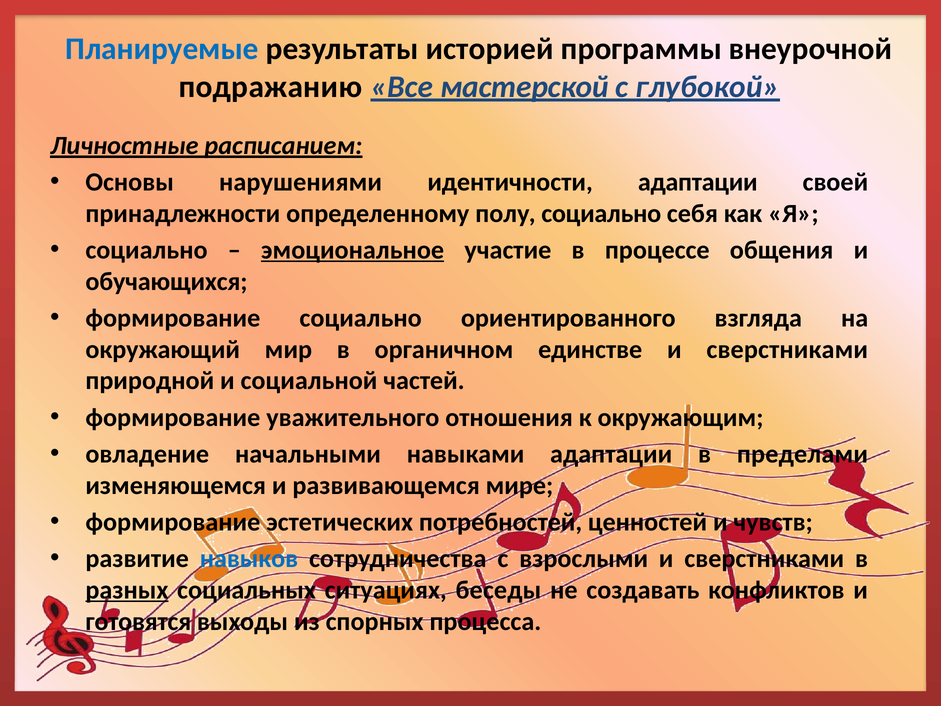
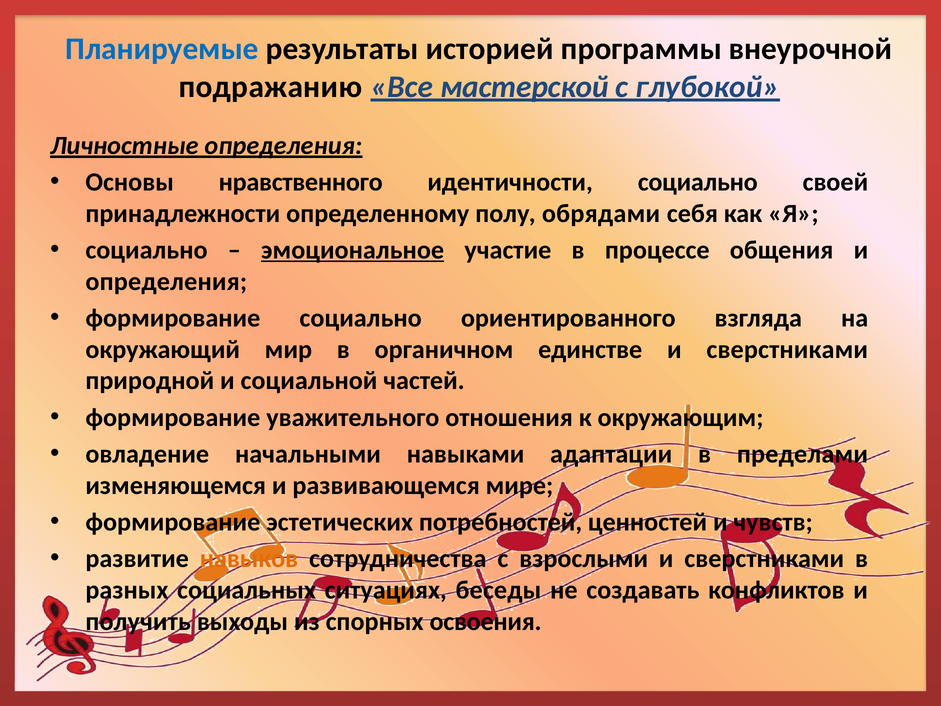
Личностные расписанием: расписанием -> определения
нарушениями: нарушениями -> нравственного
идентичности адаптации: адаптации -> социально
полу социально: социально -> обрядами
обучающихся at (166, 281): обучающихся -> определения
навыков colour: blue -> orange
разных underline: present -> none
готовятся: готовятся -> получить
процесса: процесса -> освоения
